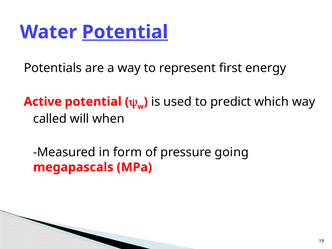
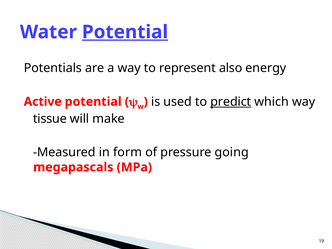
first: first -> also
predict underline: none -> present
called: called -> tissue
when: when -> make
